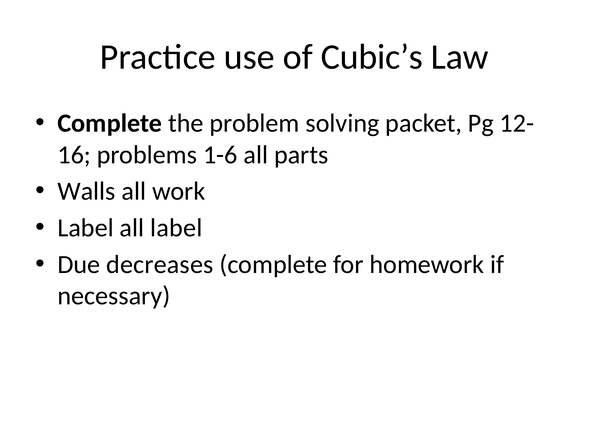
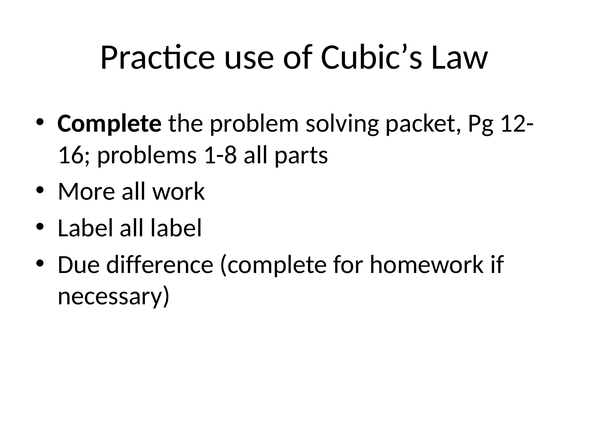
1-6: 1-6 -> 1-8
Walls: Walls -> More
decreases: decreases -> difference
